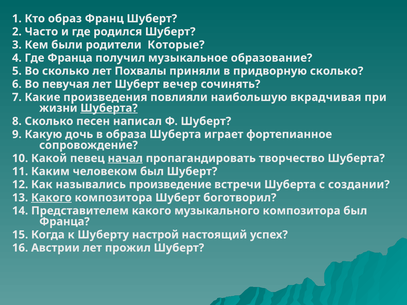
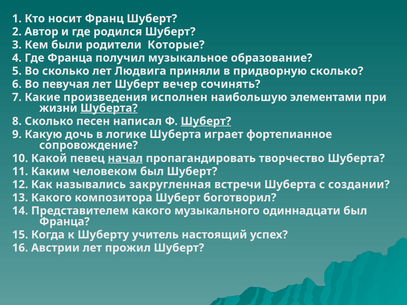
образ: образ -> носит
Часто: Часто -> Автор
Похвалы: Похвалы -> Людвига
повлияли: повлияли -> исполнен
вкрадчивая: вкрадчивая -> элементами
Шуберт at (206, 121) underline: none -> present
образа: образа -> логике
произведение: произведение -> закругленная
Какого at (51, 198) underline: present -> none
музыкального композитора: композитора -> одиннадцати
настрой: настрой -> учитель
